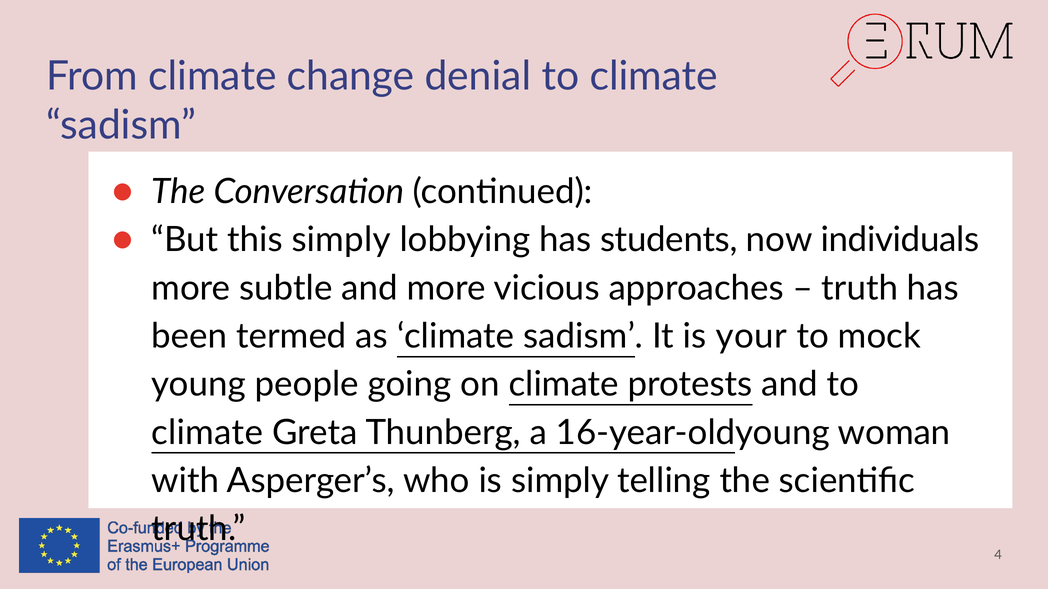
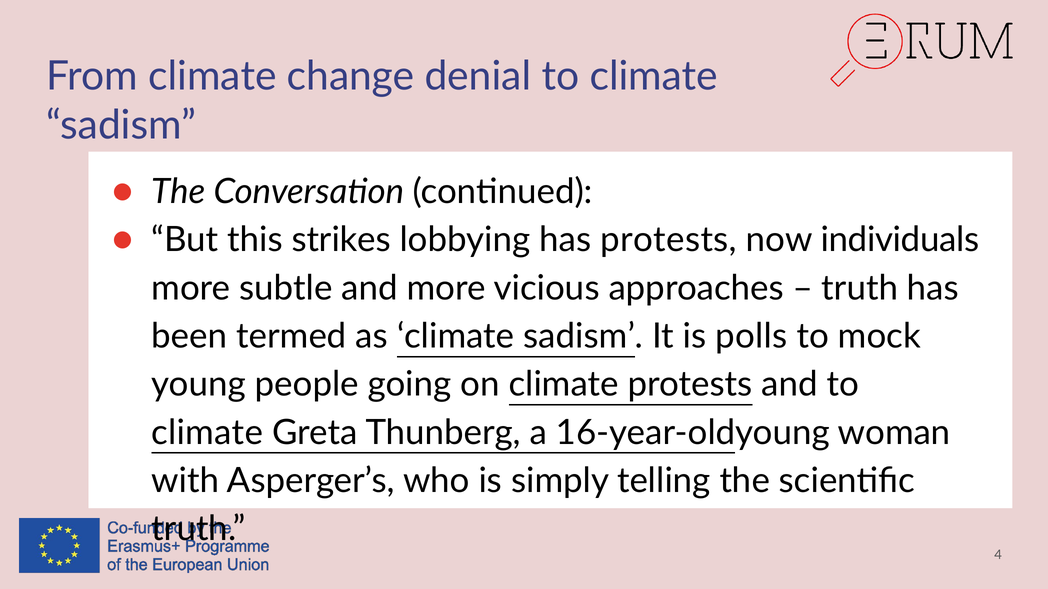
this simply: simply -> strikes
has students: students -> protests
your: your -> polls
